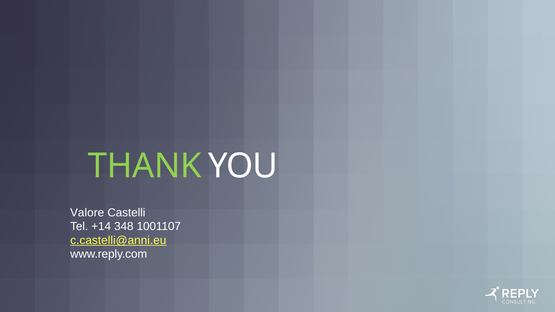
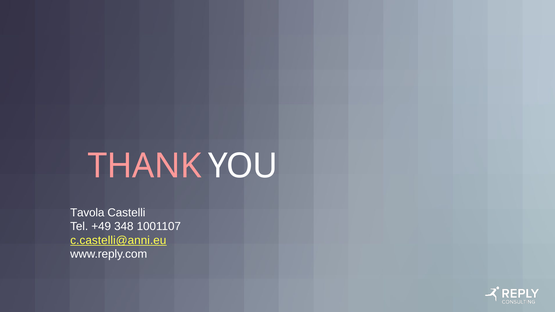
THANK colour: light green -> pink
Valore: Valore -> Tavola
+14: +14 -> +49
